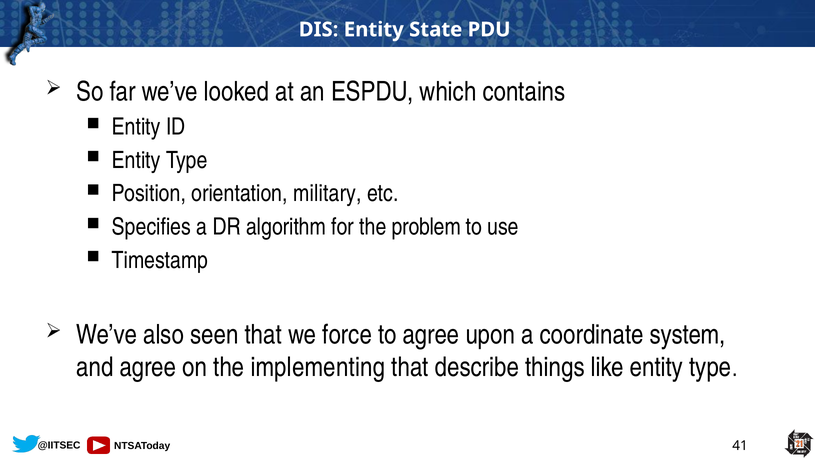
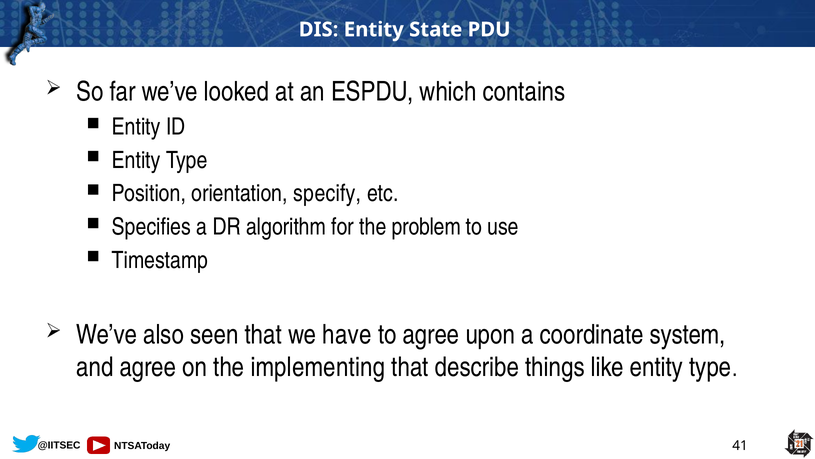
military: military -> specify
force: force -> have
